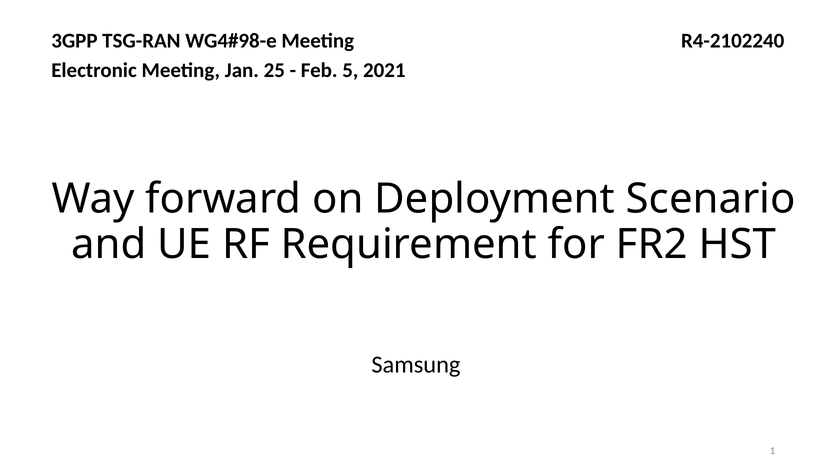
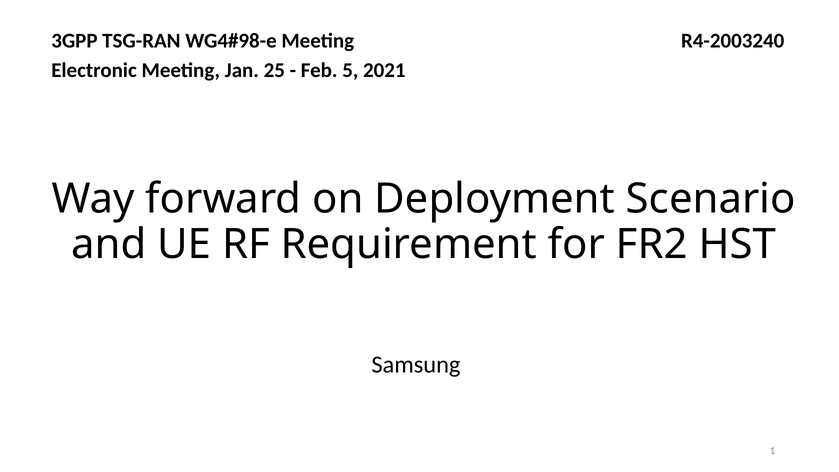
R4-2102240: R4-2102240 -> R4-2003240
